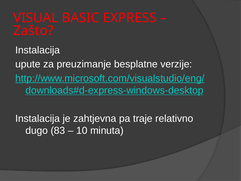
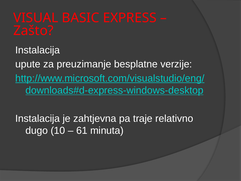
83: 83 -> 10
10: 10 -> 61
